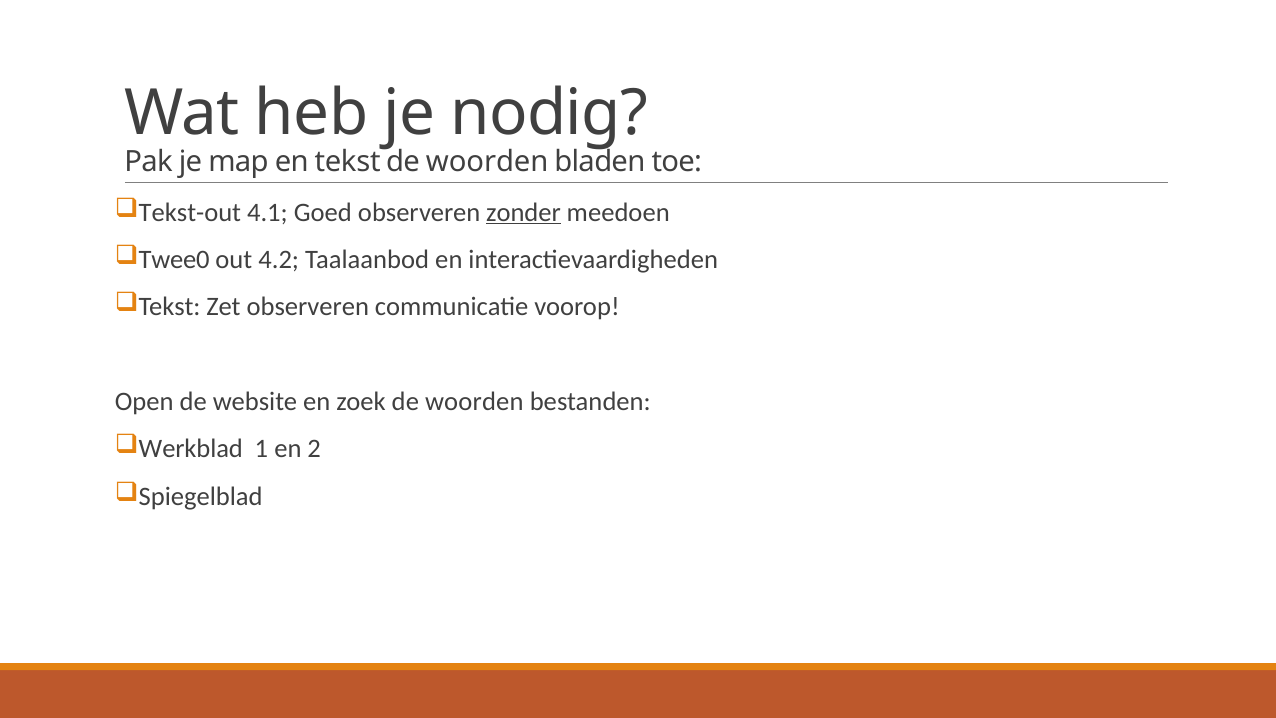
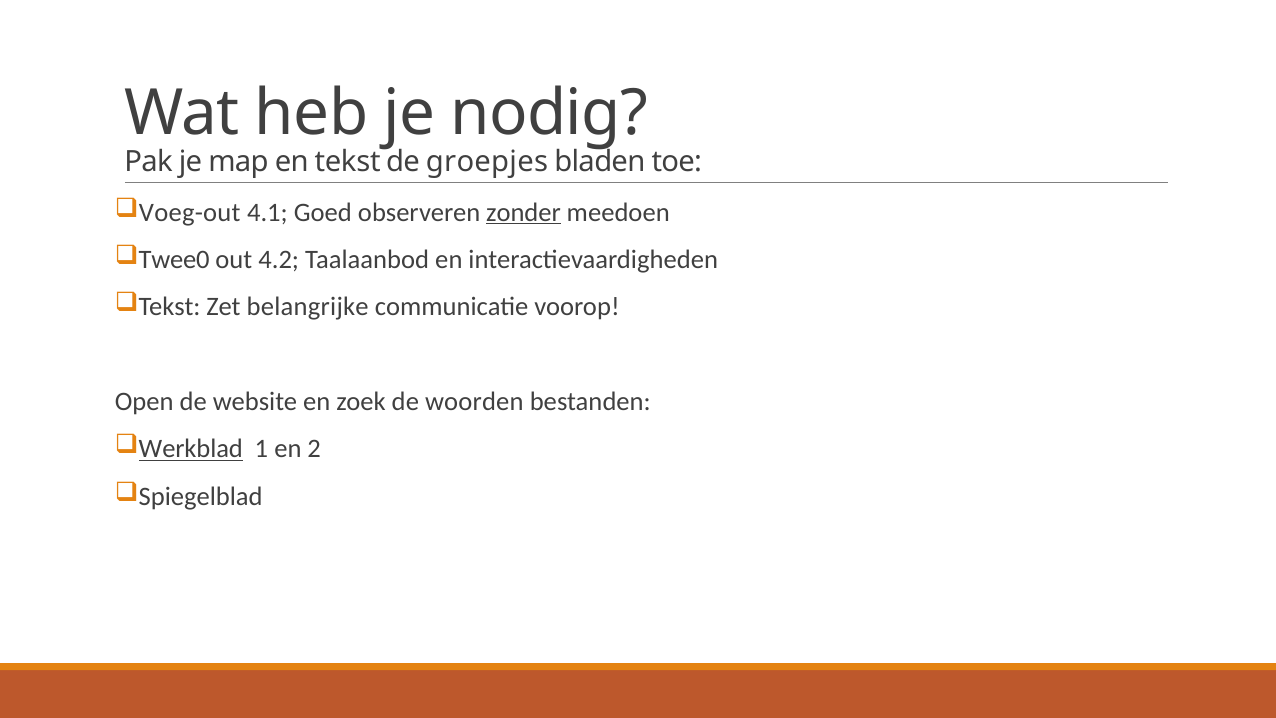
woorden at (487, 161): woorden -> groepjes
Tekst-out: Tekst-out -> Voeg-out
Zet observeren: observeren -> belangrijke
Werkblad underline: none -> present
